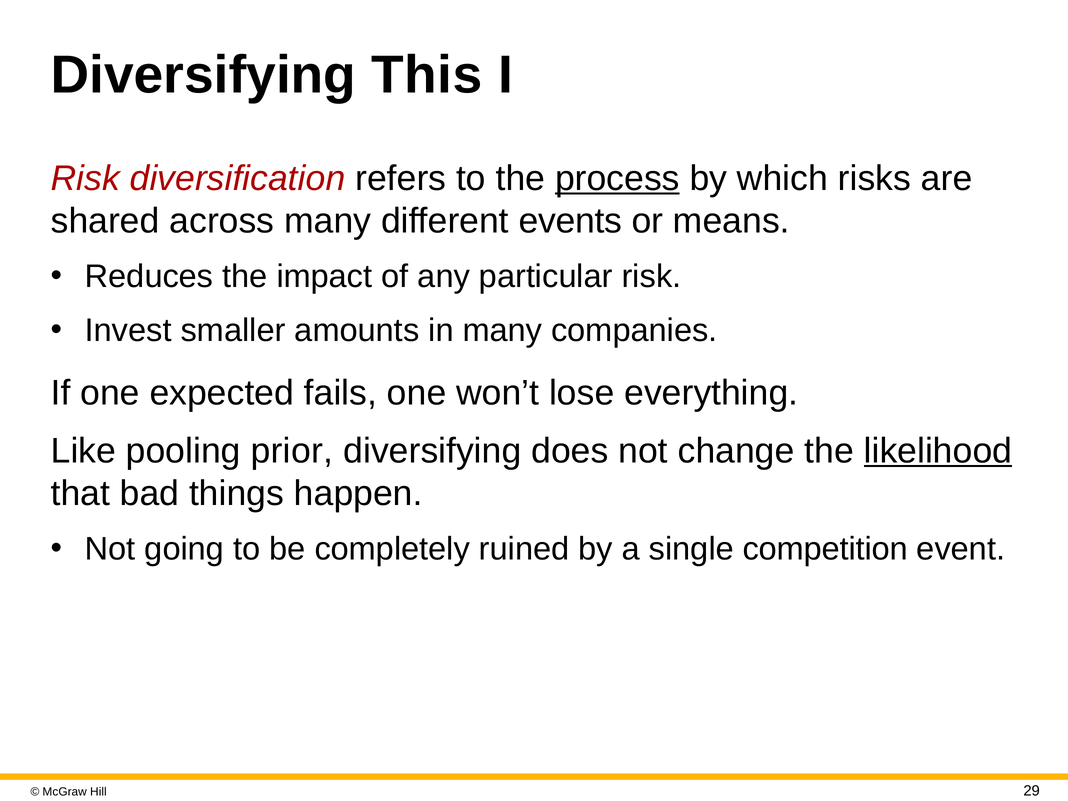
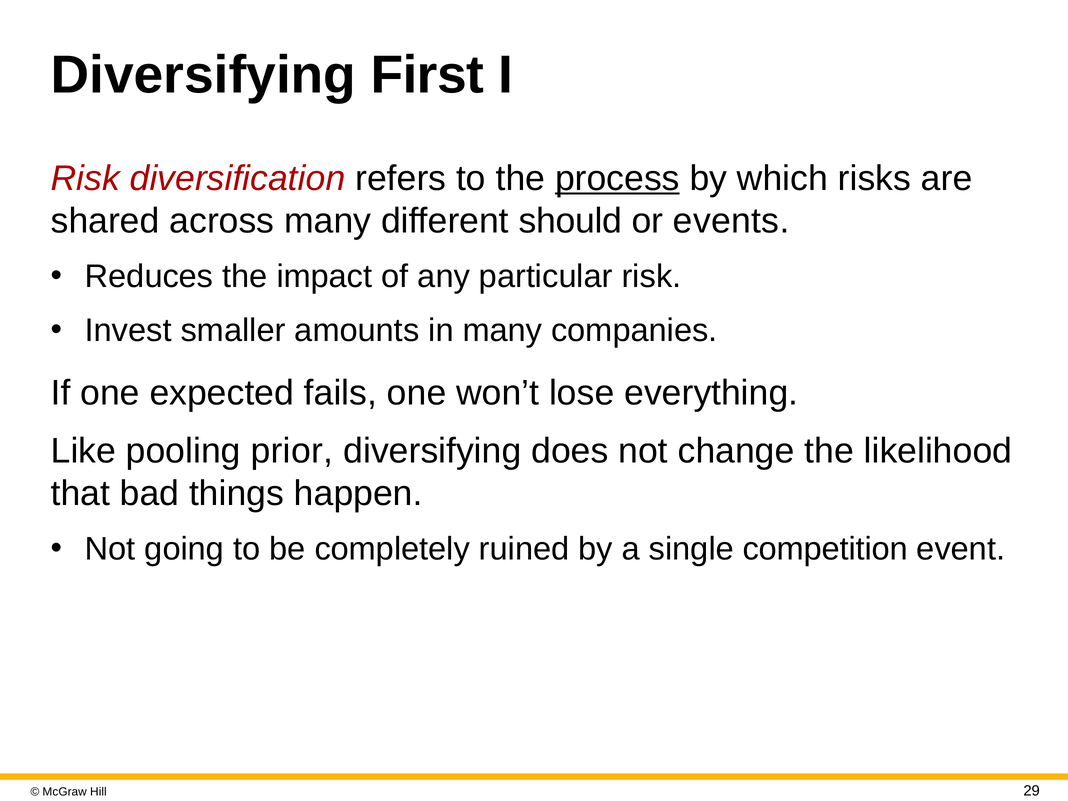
This: This -> First
events: events -> should
means: means -> events
likelihood underline: present -> none
